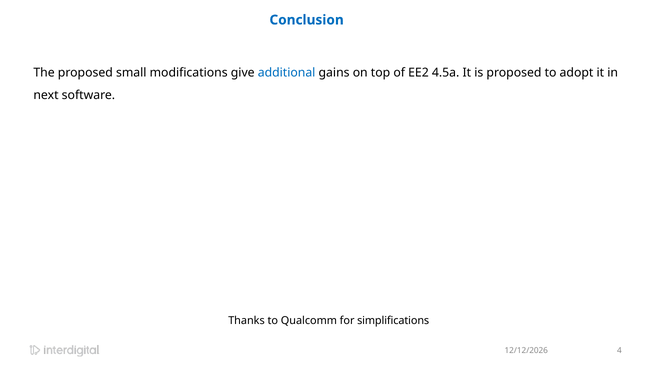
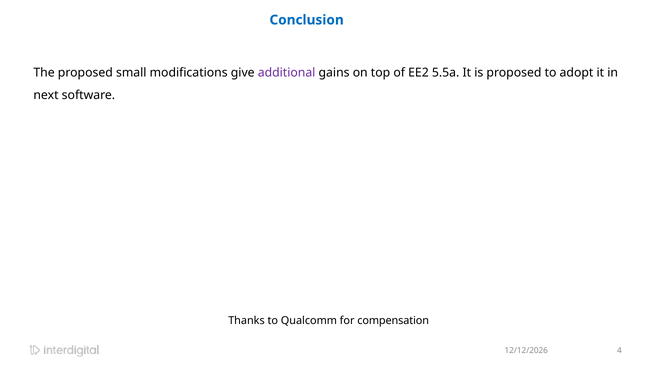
additional colour: blue -> purple
4.5a: 4.5a -> 5.5a
simplifications: simplifications -> compensation
